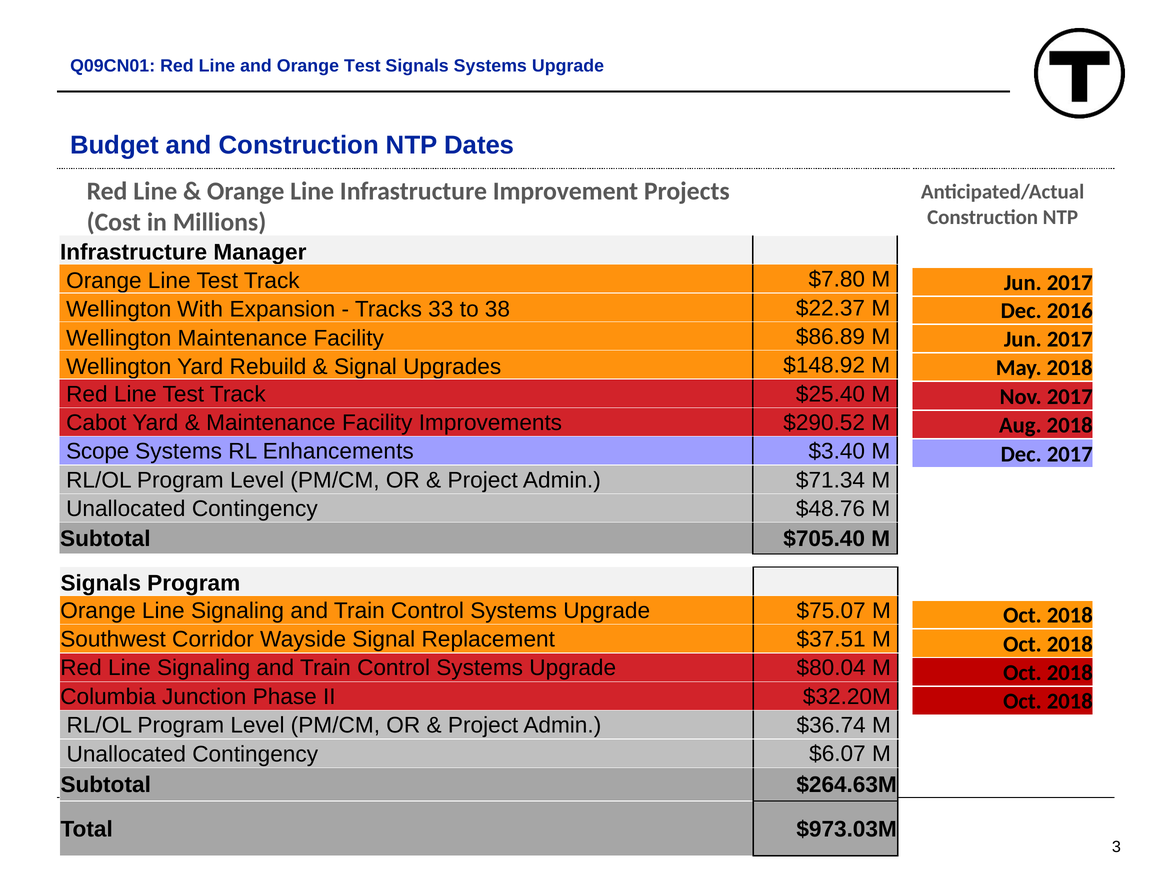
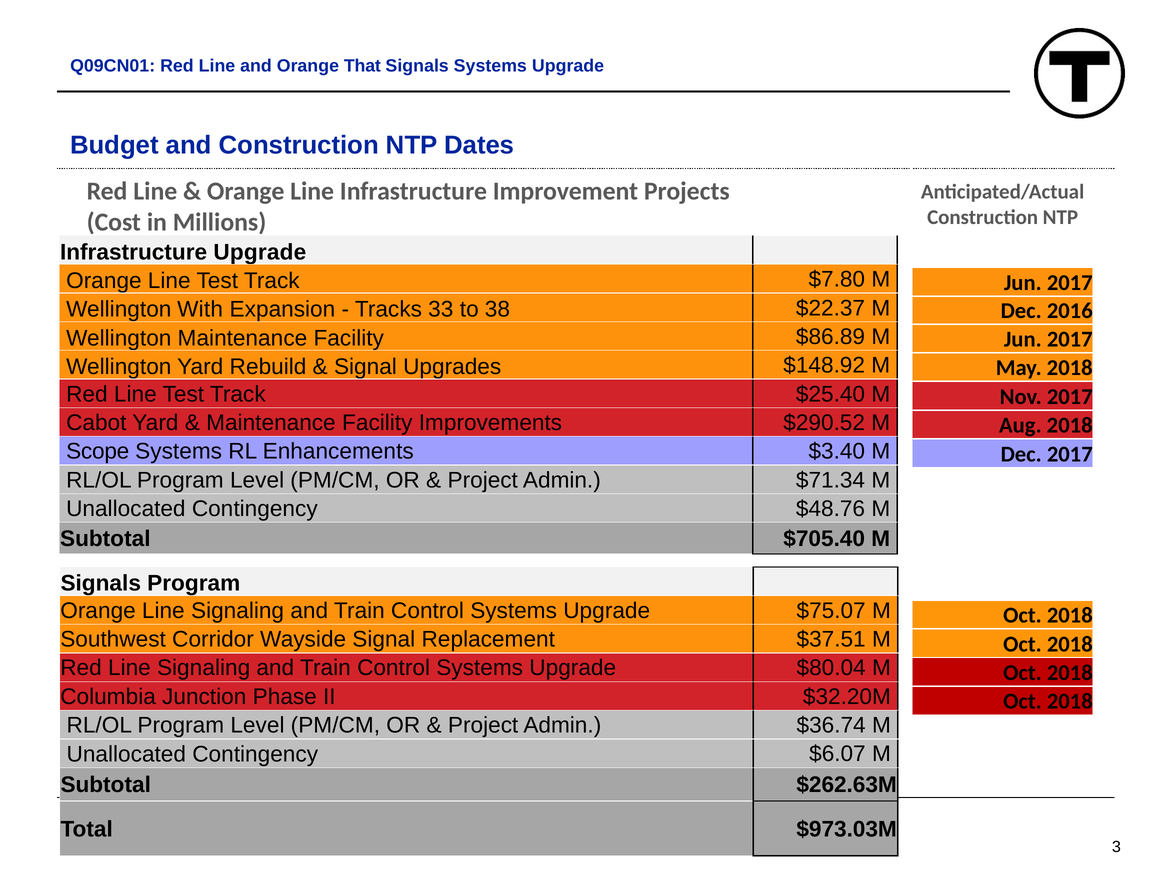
Orange Test: Test -> That
Infrastructure Manager: Manager -> Upgrade
$264.63M: $264.63M -> $262.63M
